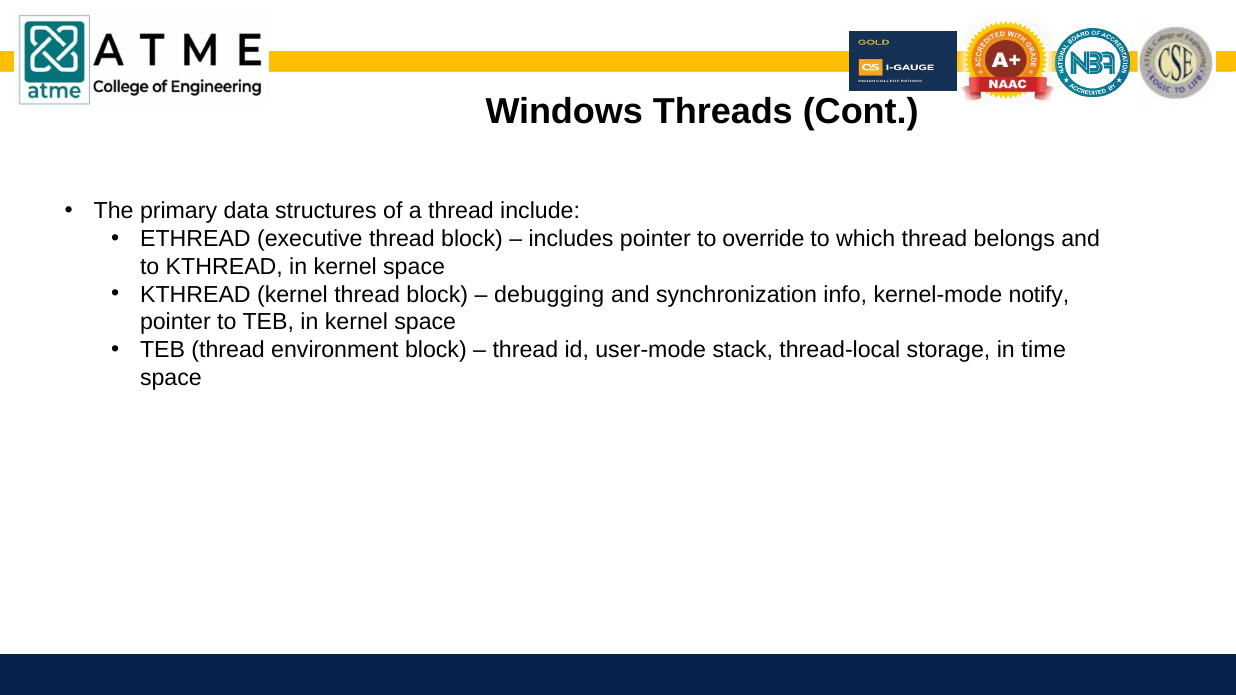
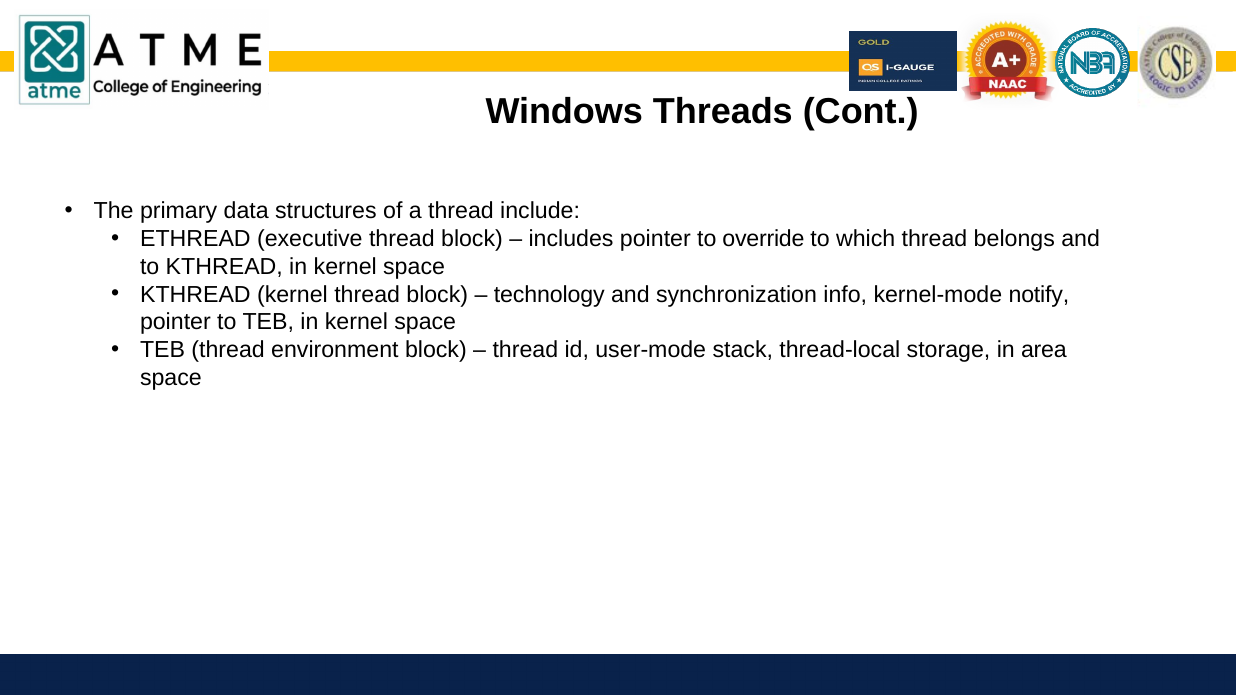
debugging: debugging -> technology
time: time -> area
